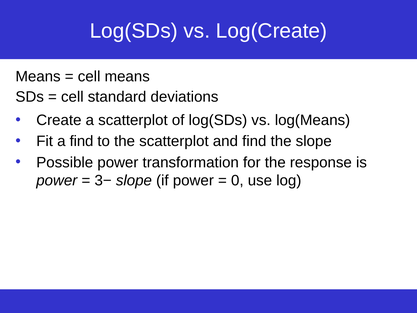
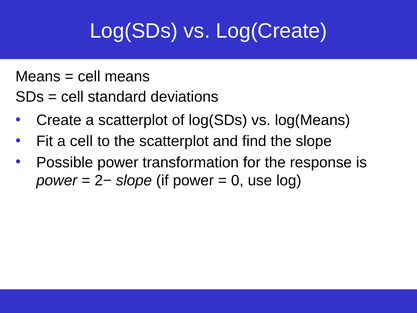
a find: find -> cell
3−: 3− -> 2−
